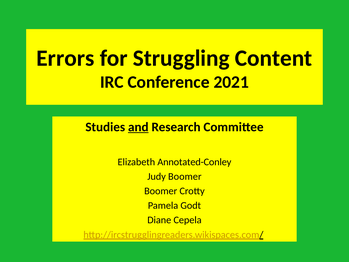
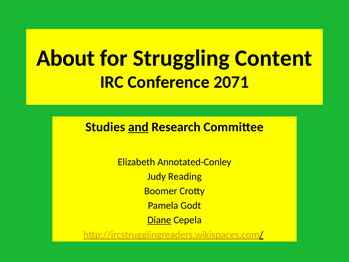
Errors: Errors -> About
2021: 2021 -> 2071
Judy Boomer: Boomer -> Reading
Diane underline: none -> present
